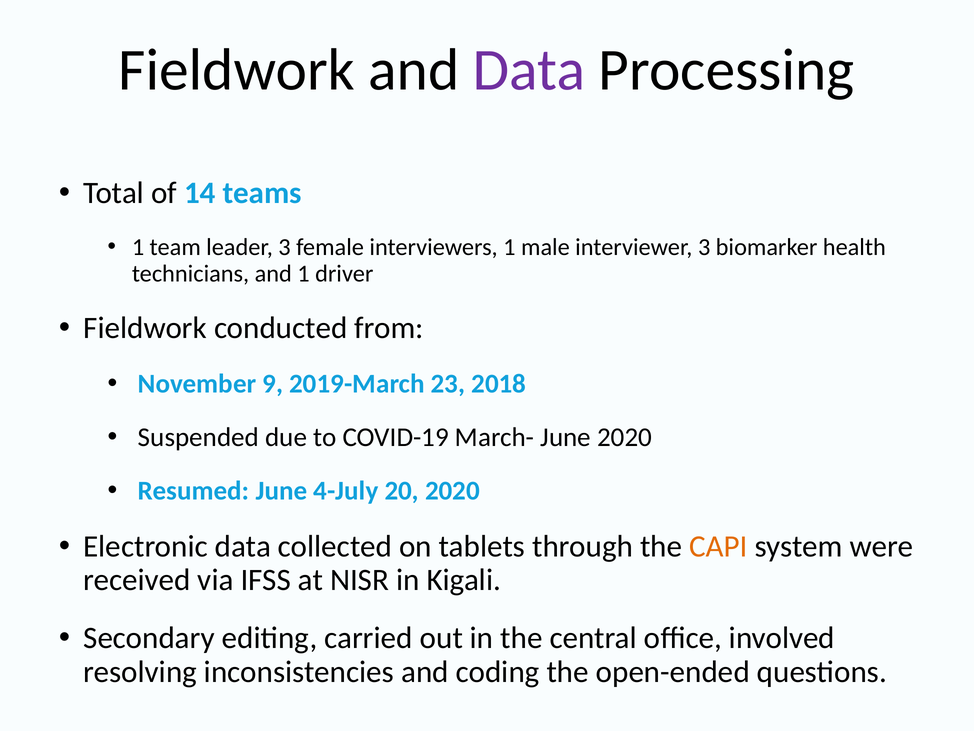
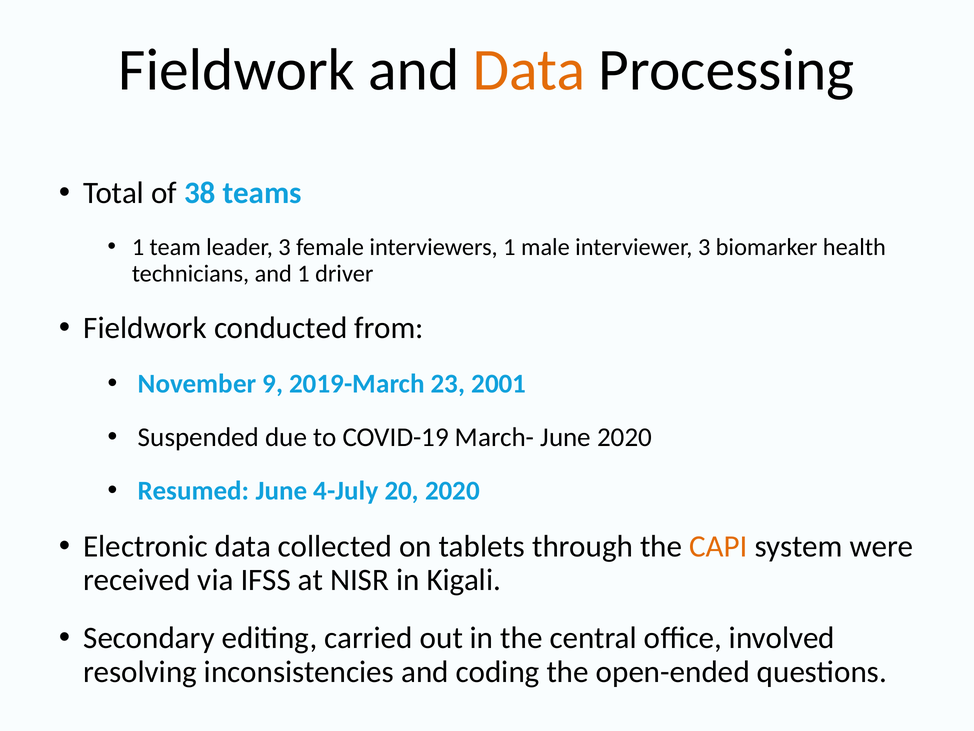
Data at (529, 70) colour: purple -> orange
14: 14 -> 38
2018: 2018 -> 2001
